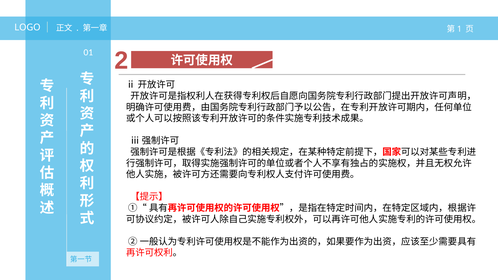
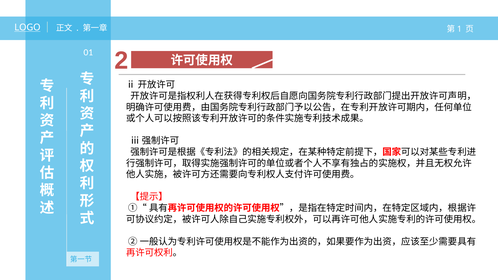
LOGO underline: none -> present
